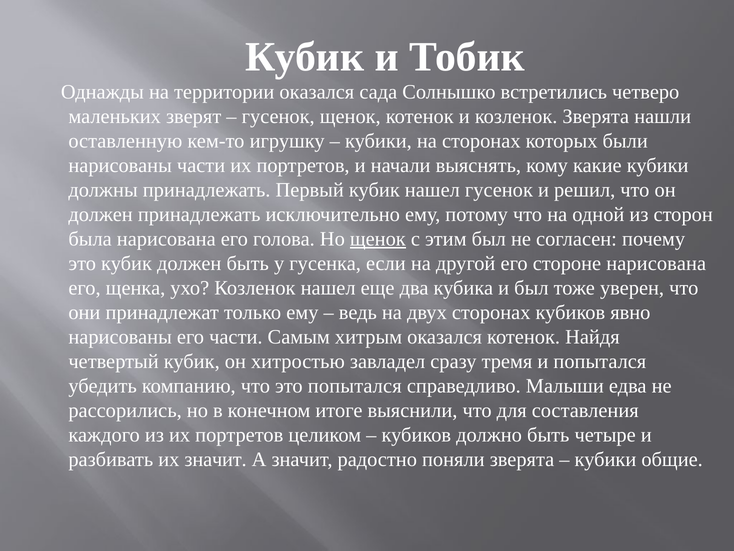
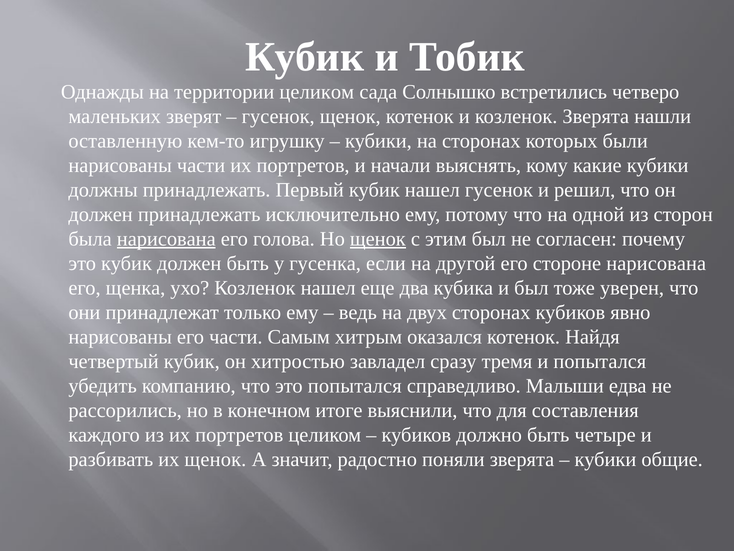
территории оказался: оказался -> целиком
нарисована at (166, 239) underline: none -> present
их значит: значит -> щенок
